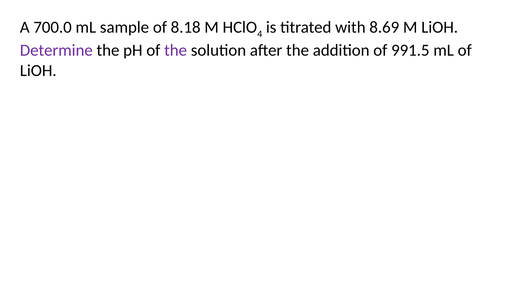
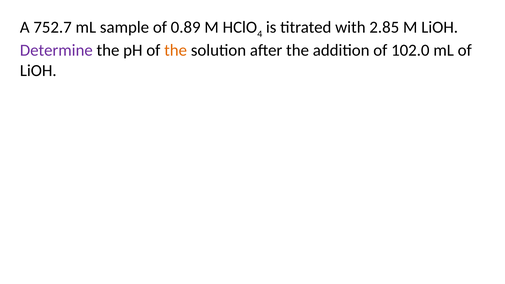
700.0: 700.0 -> 752.7
8.18: 8.18 -> 0.89
8.69: 8.69 -> 2.85
the at (176, 50) colour: purple -> orange
991.5: 991.5 -> 102.0
